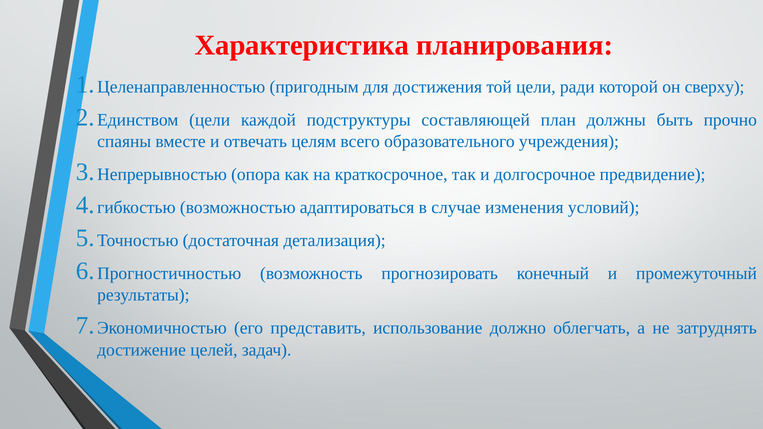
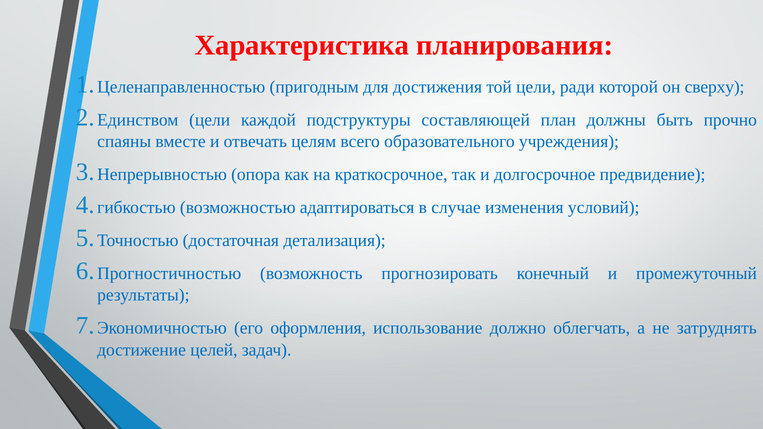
представить: представить -> оформления
